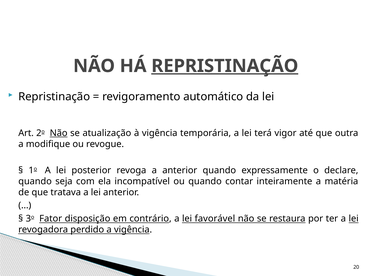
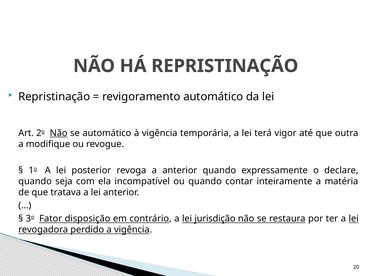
REPRISTINAÇÃO at (225, 66) underline: present -> none
se atualização: atualização -> automático
favorável: favorável -> jurisdição
